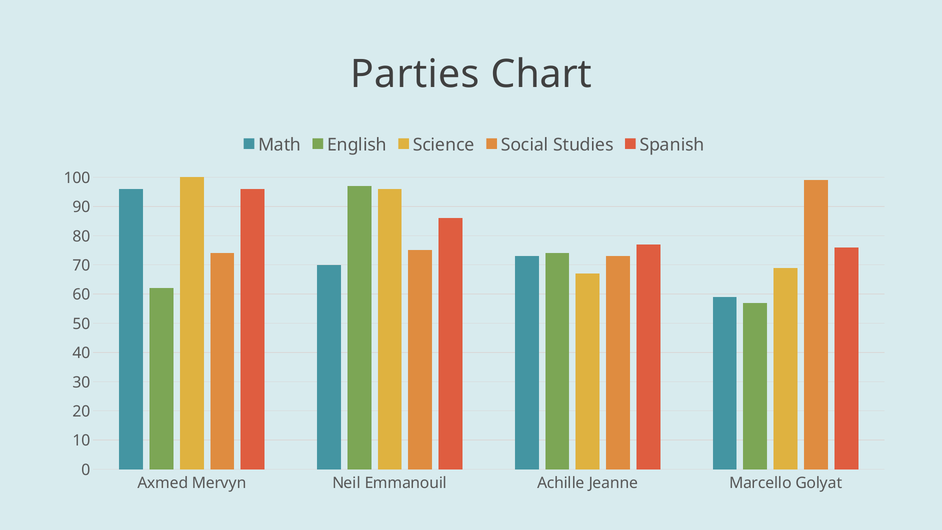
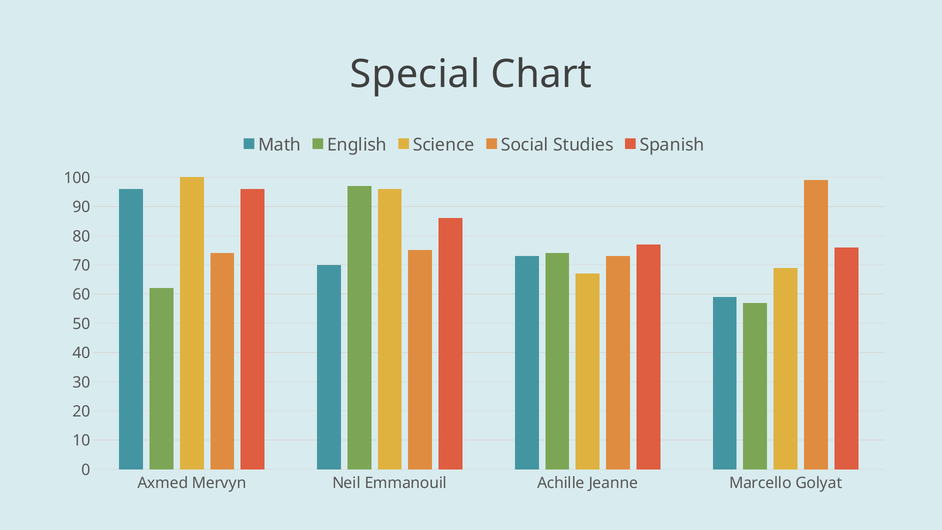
Parties: Parties -> Special
